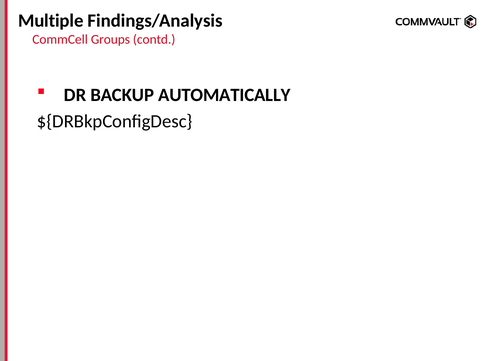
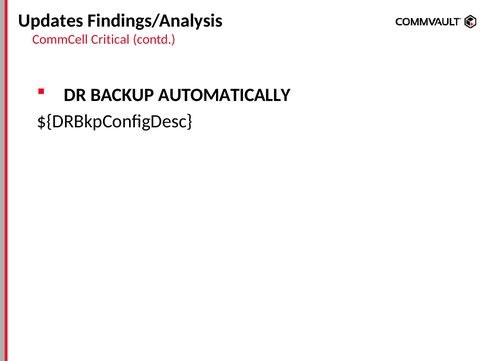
Multiple: Multiple -> Updates
Groups: Groups -> Critical
